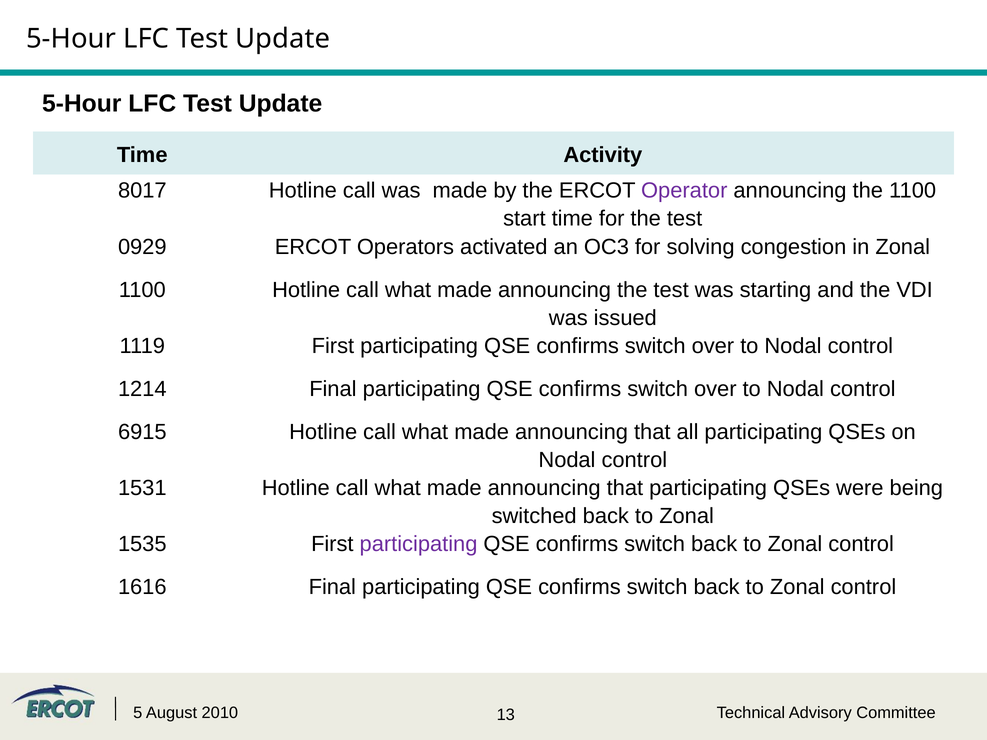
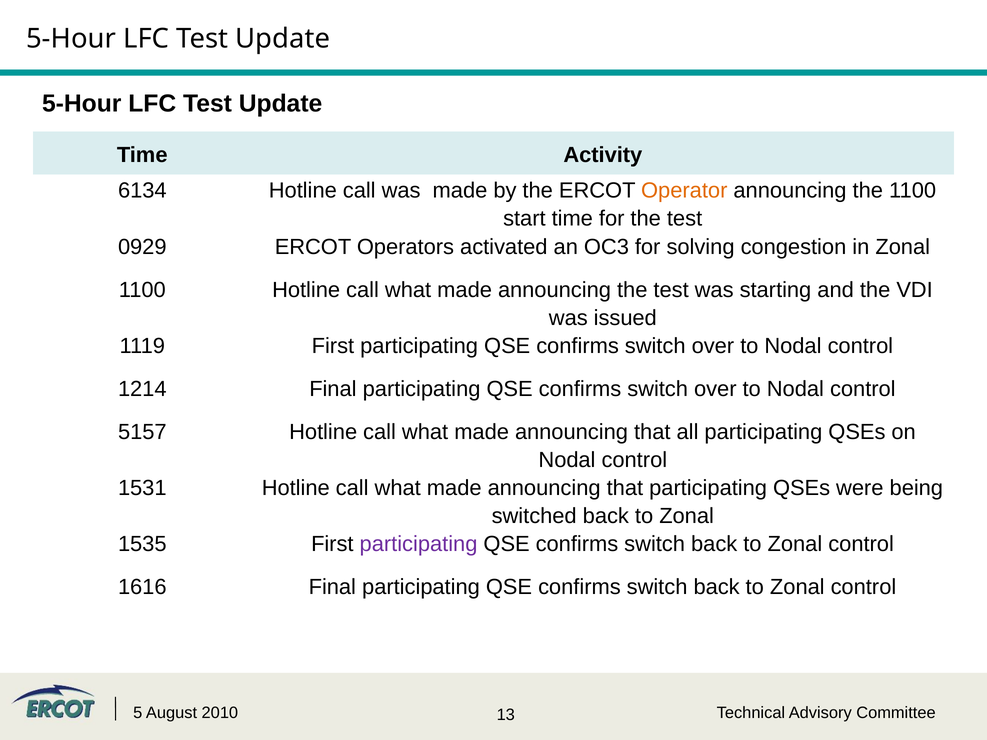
8017: 8017 -> 6134
Operator colour: purple -> orange
6915: 6915 -> 5157
